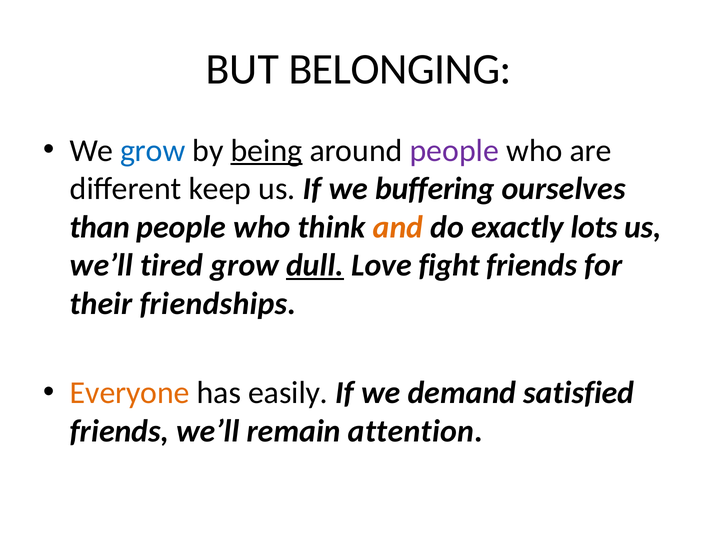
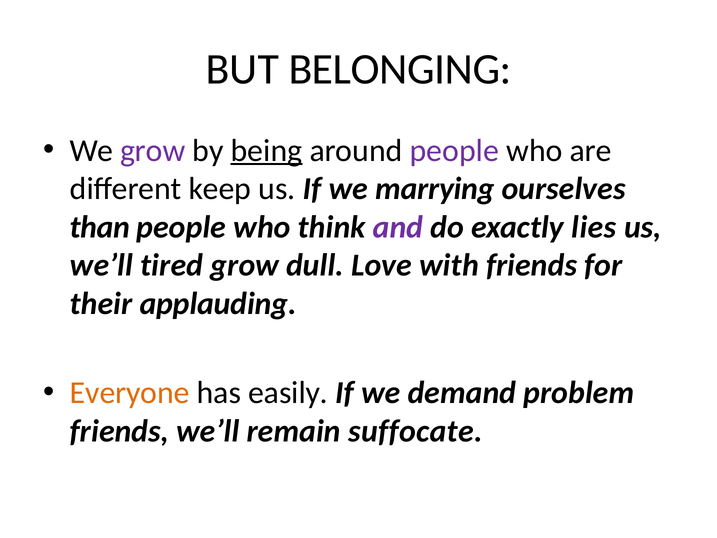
grow at (153, 150) colour: blue -> purple
buffering: buffering -> marrying
and colour: orange -> purple
lots: lots -> lies
dull underline: present -> none
fight: fight -> with
friendships: friendships -> applauding
satisfied: satisfied -> problem
attention: attention -> suffocate
